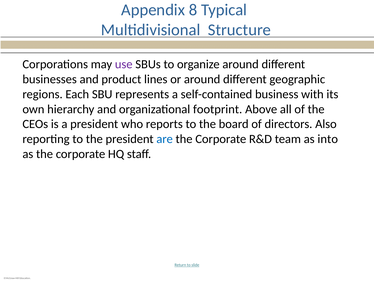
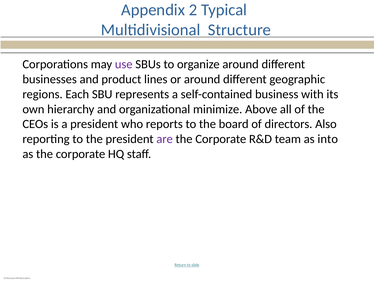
8: 8 -> 2
footprint: footprint -> minimize
are colour: blue -> purple
